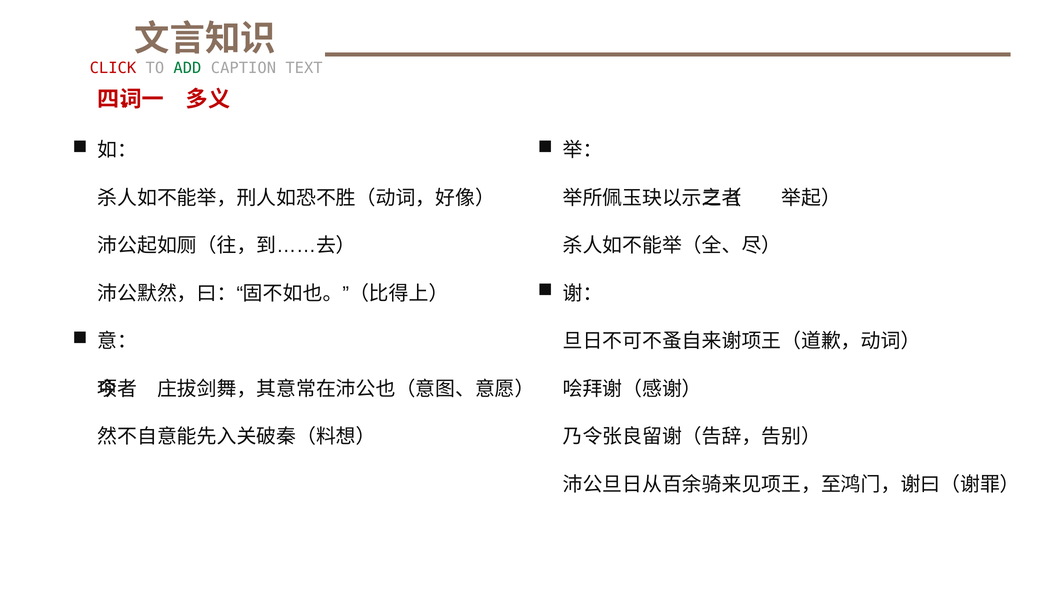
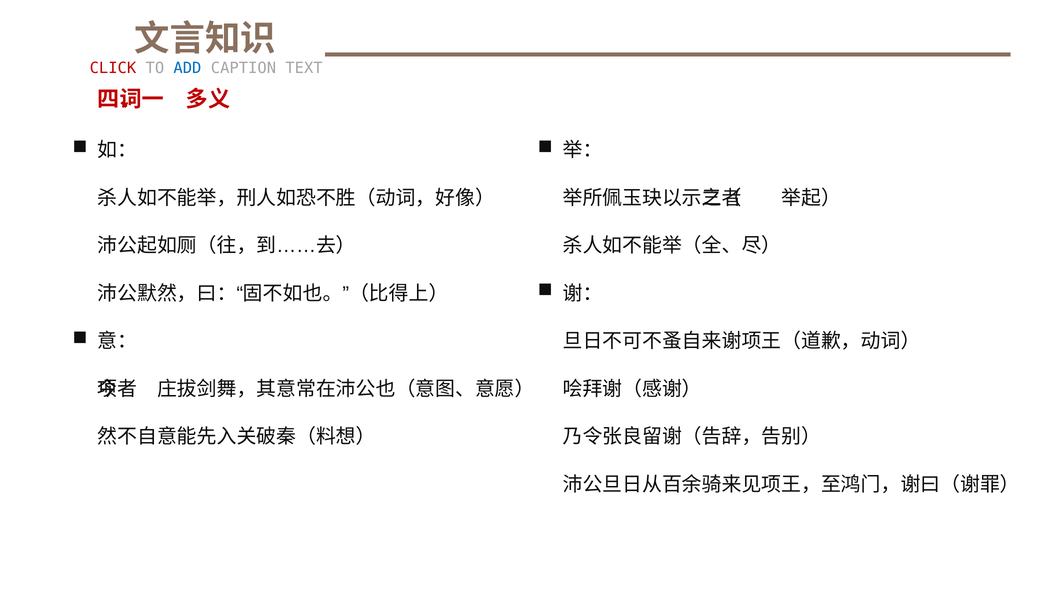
ADD colour: green -> blue
